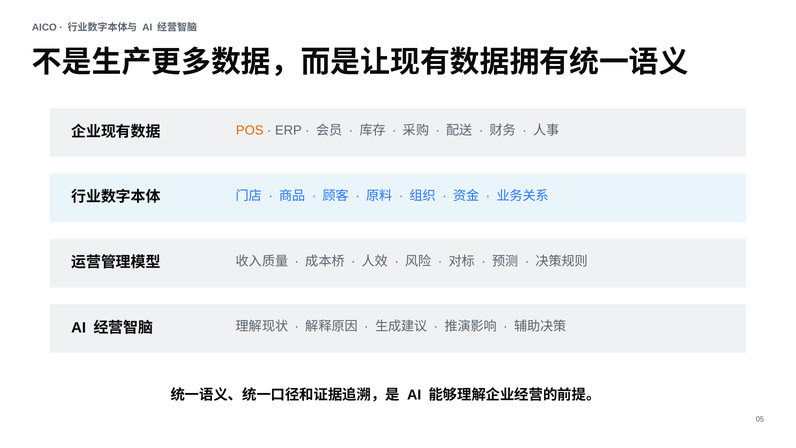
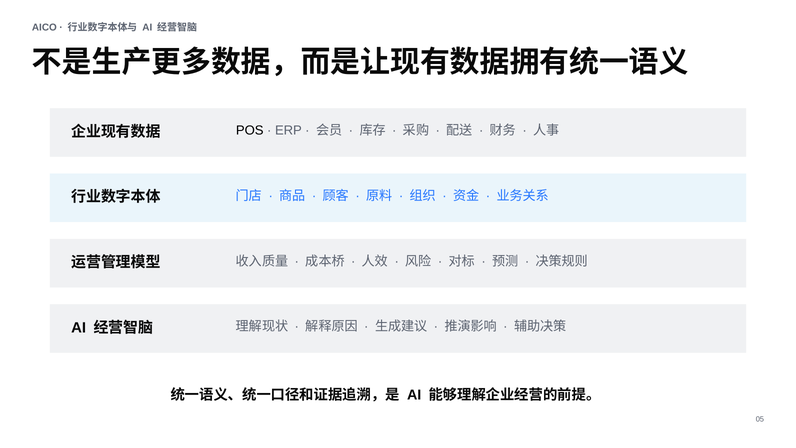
POS colour: orange -> black
